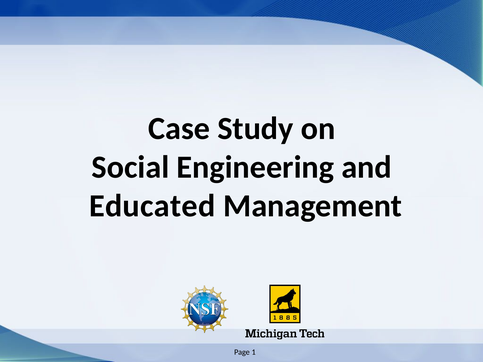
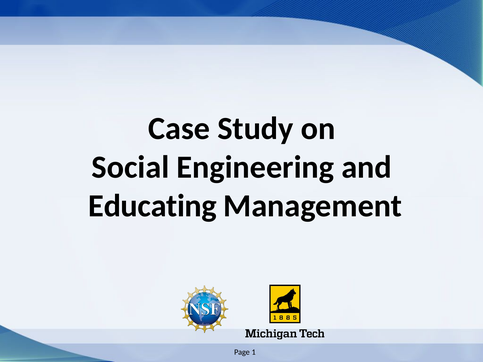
Educated: Educated -> Educating
